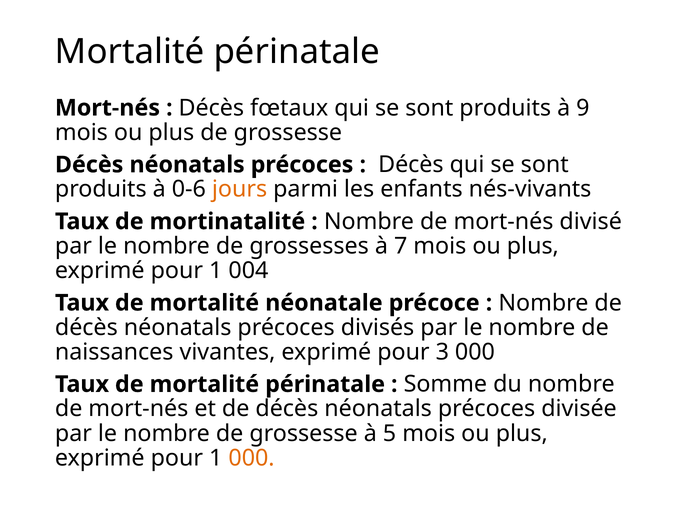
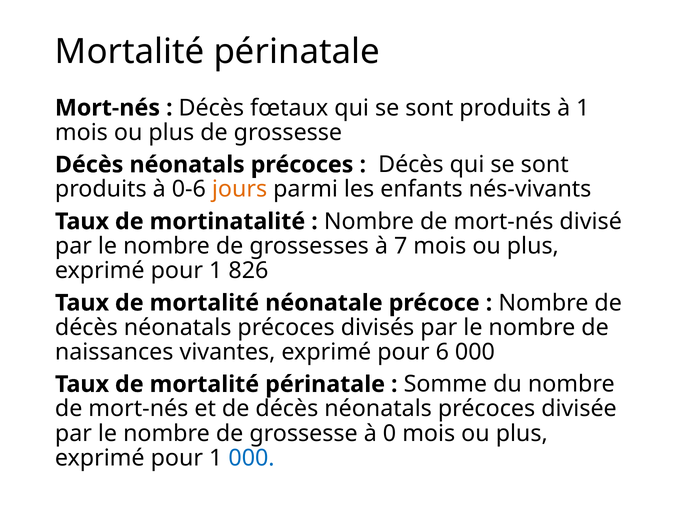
à 9: 9 -> 1
004: 004 -> 826
3: 3 -> 6
5: 5 -> 0
000 at (252, 458) colour: orange -> blue
